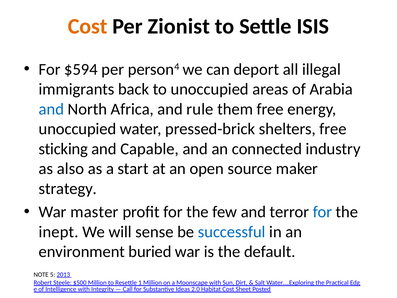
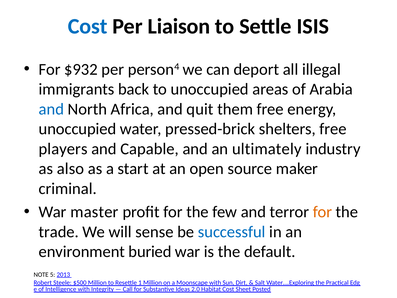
Cost at (88, 26) colour: orange -> blue
Zionist: Zionist -> Liaison
$594: $594 -> $932
rule: rule -> quit
sticking: sticking -> players
connected: connected -> ultimately
strategy: strategy -> criminal
for at (322, 212) colour: blue -> orange
inept: inept -> trade
